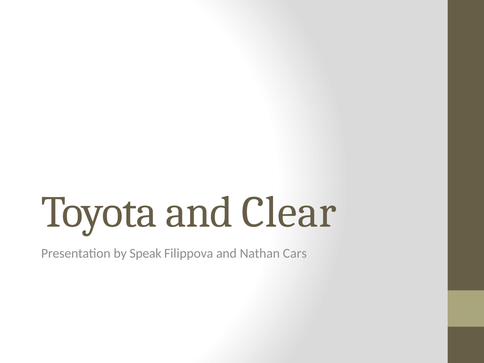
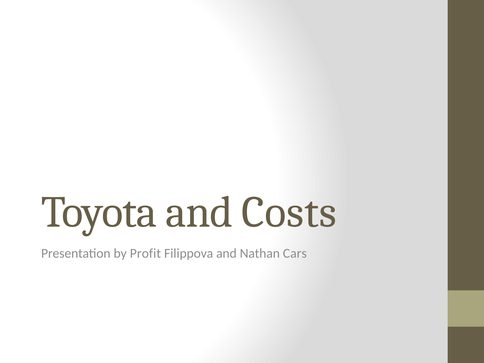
Clear: Clear -> Costs
Speak: Speak -> Profit
